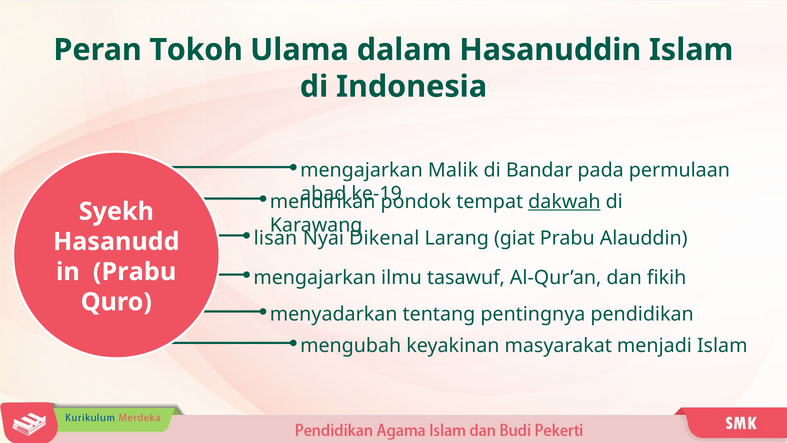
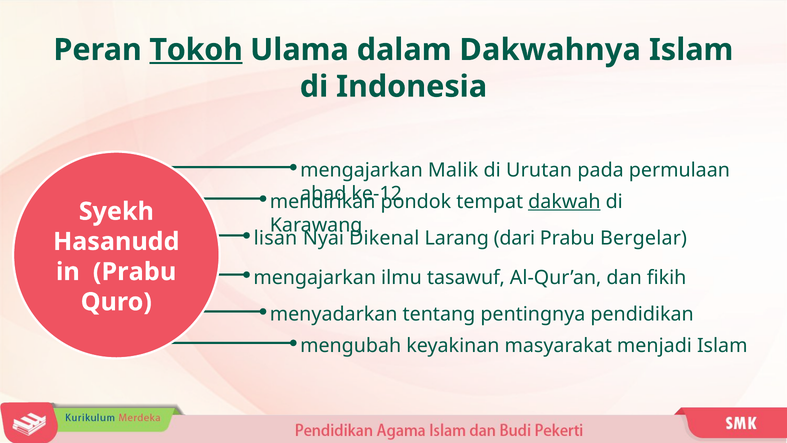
Tokoh underline: none -> present
Hasanuddin: Hasanuddin -> Dakwahnya
Bandar: Bandar -> Urutan
ke-19: ke-19 -> ke-12
giat: giat -> dari
Alauddin: Alauddin -> Bergelar
